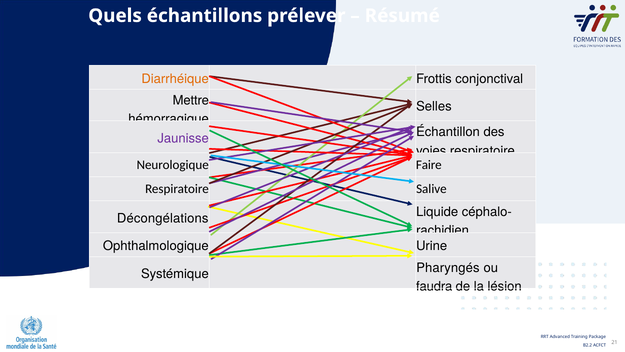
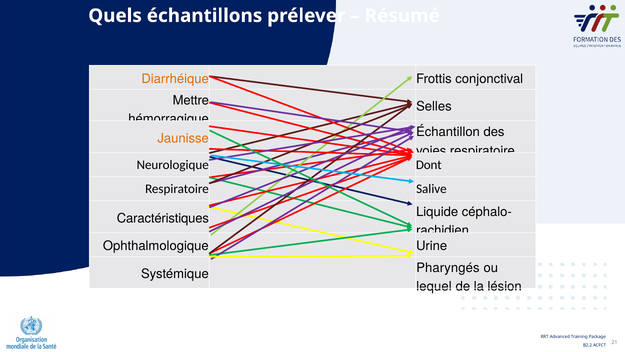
Jaunisse colour: purple -> orange
Faire: Faire -> Dont
Décongélations: Décongélations -> Caractéristiques
faudra: faudra -> lequel
